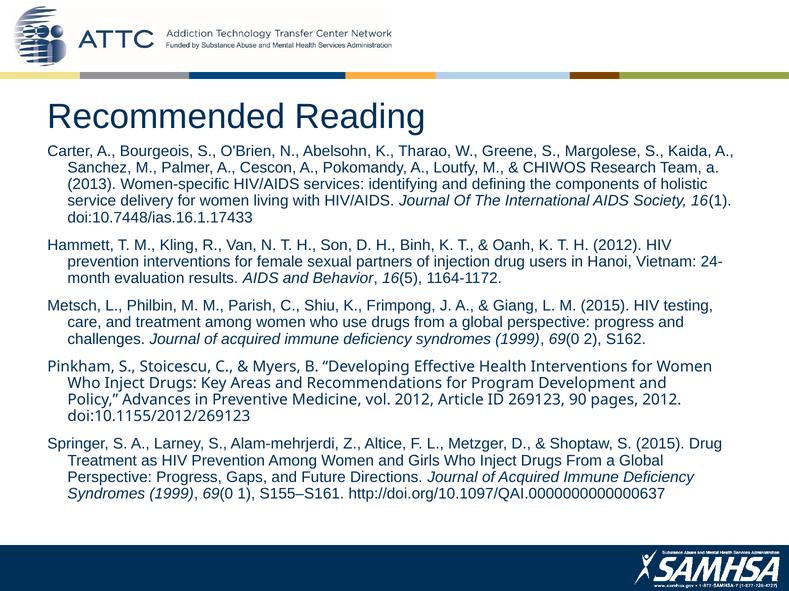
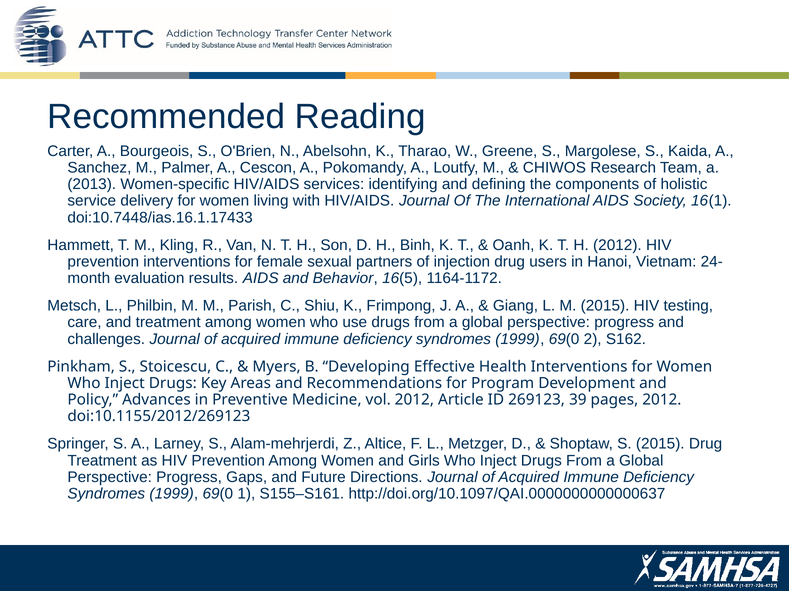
90: 90 -> 39
